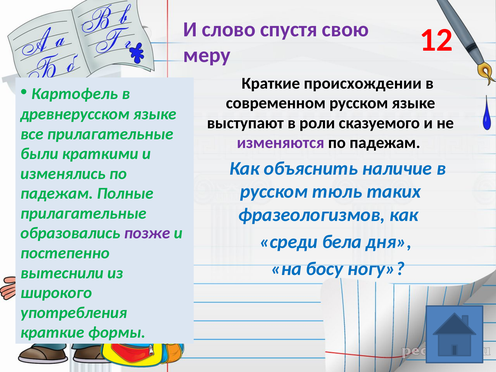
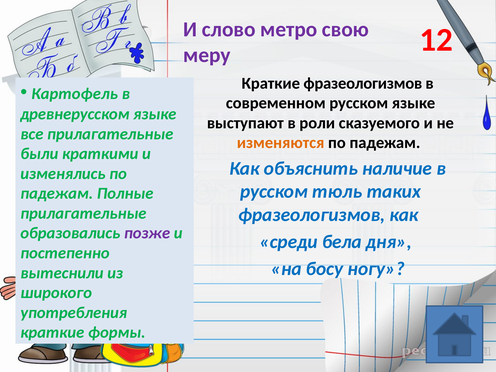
спустя: спустя -> метро
Краткие происхождении: происхождении -> фразеологизмов
изменяются colour: purple -> orange
